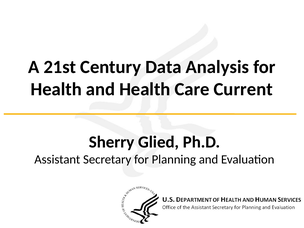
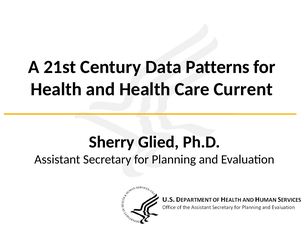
Analysis: Analysis -> Patterns
